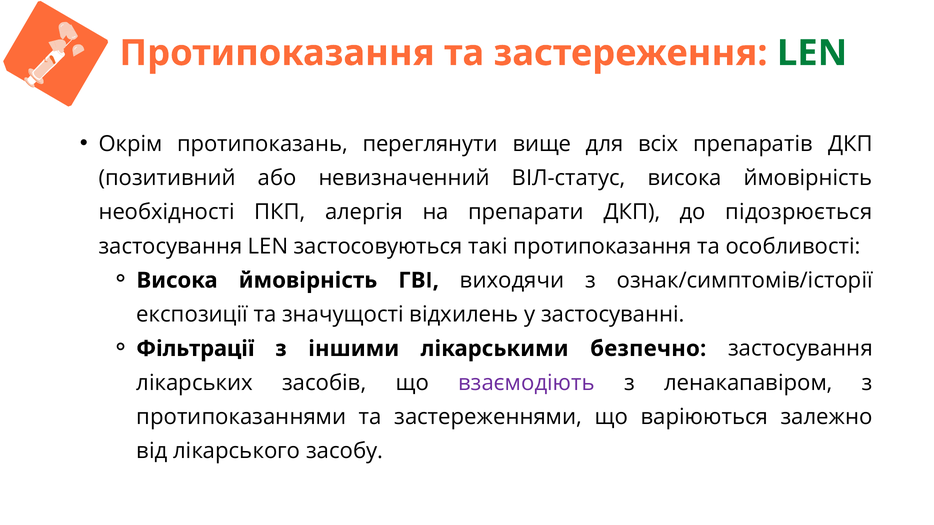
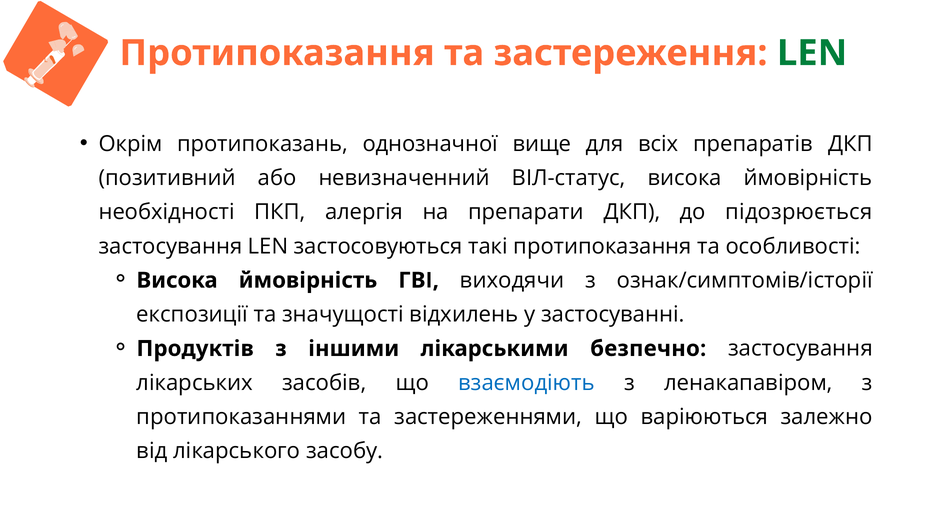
переглянути: переглянути -> однозначної
Фільтрації: Фільтрації -> Продуктів
взаємодіють colour: purple -> blue
